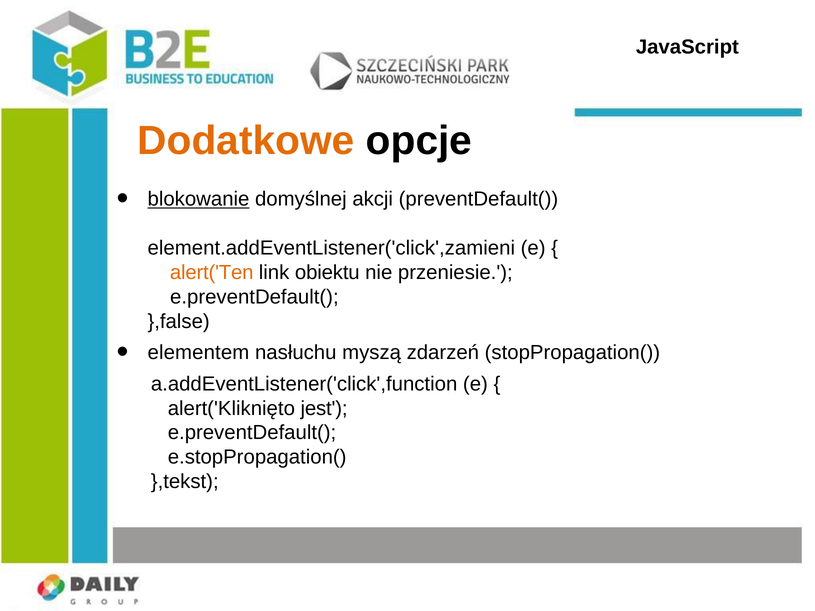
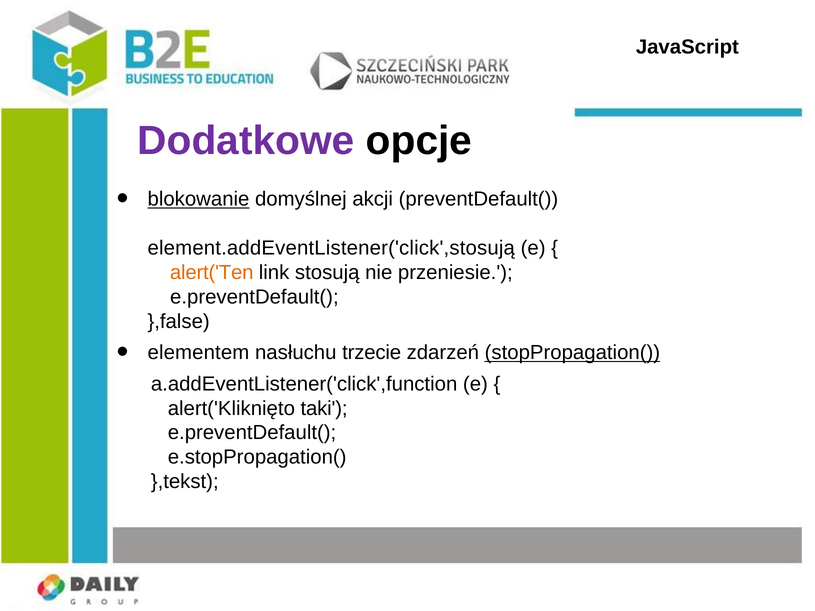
Dodatkowe colour: orange -> purple
element.addEventListener('click',zamieni: element.addEventListener('click',zamieni -> element.addEventListener('click',stosują
obiektu: obiektu -> stosują
myszą: myszą -> trzecie
stopPropagation( underline: none -> present
jest: jest -> taki
